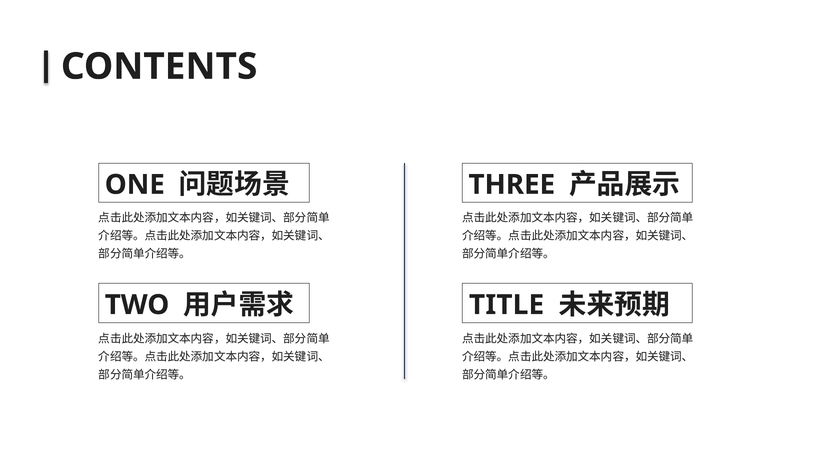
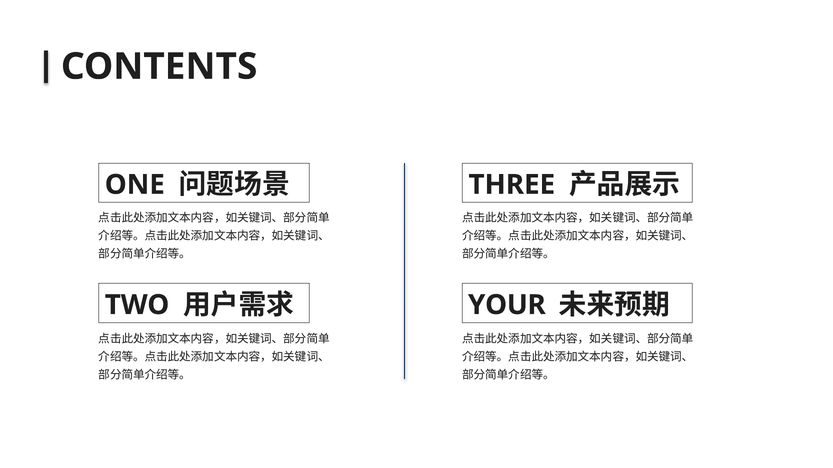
TITLE: TITLE -> YOUR
